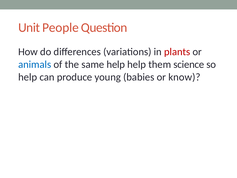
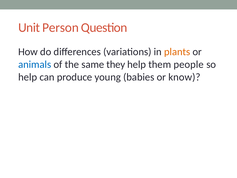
People: People -> Person
plants colour: red -> orange
same help: help -> they
science: science -> people
